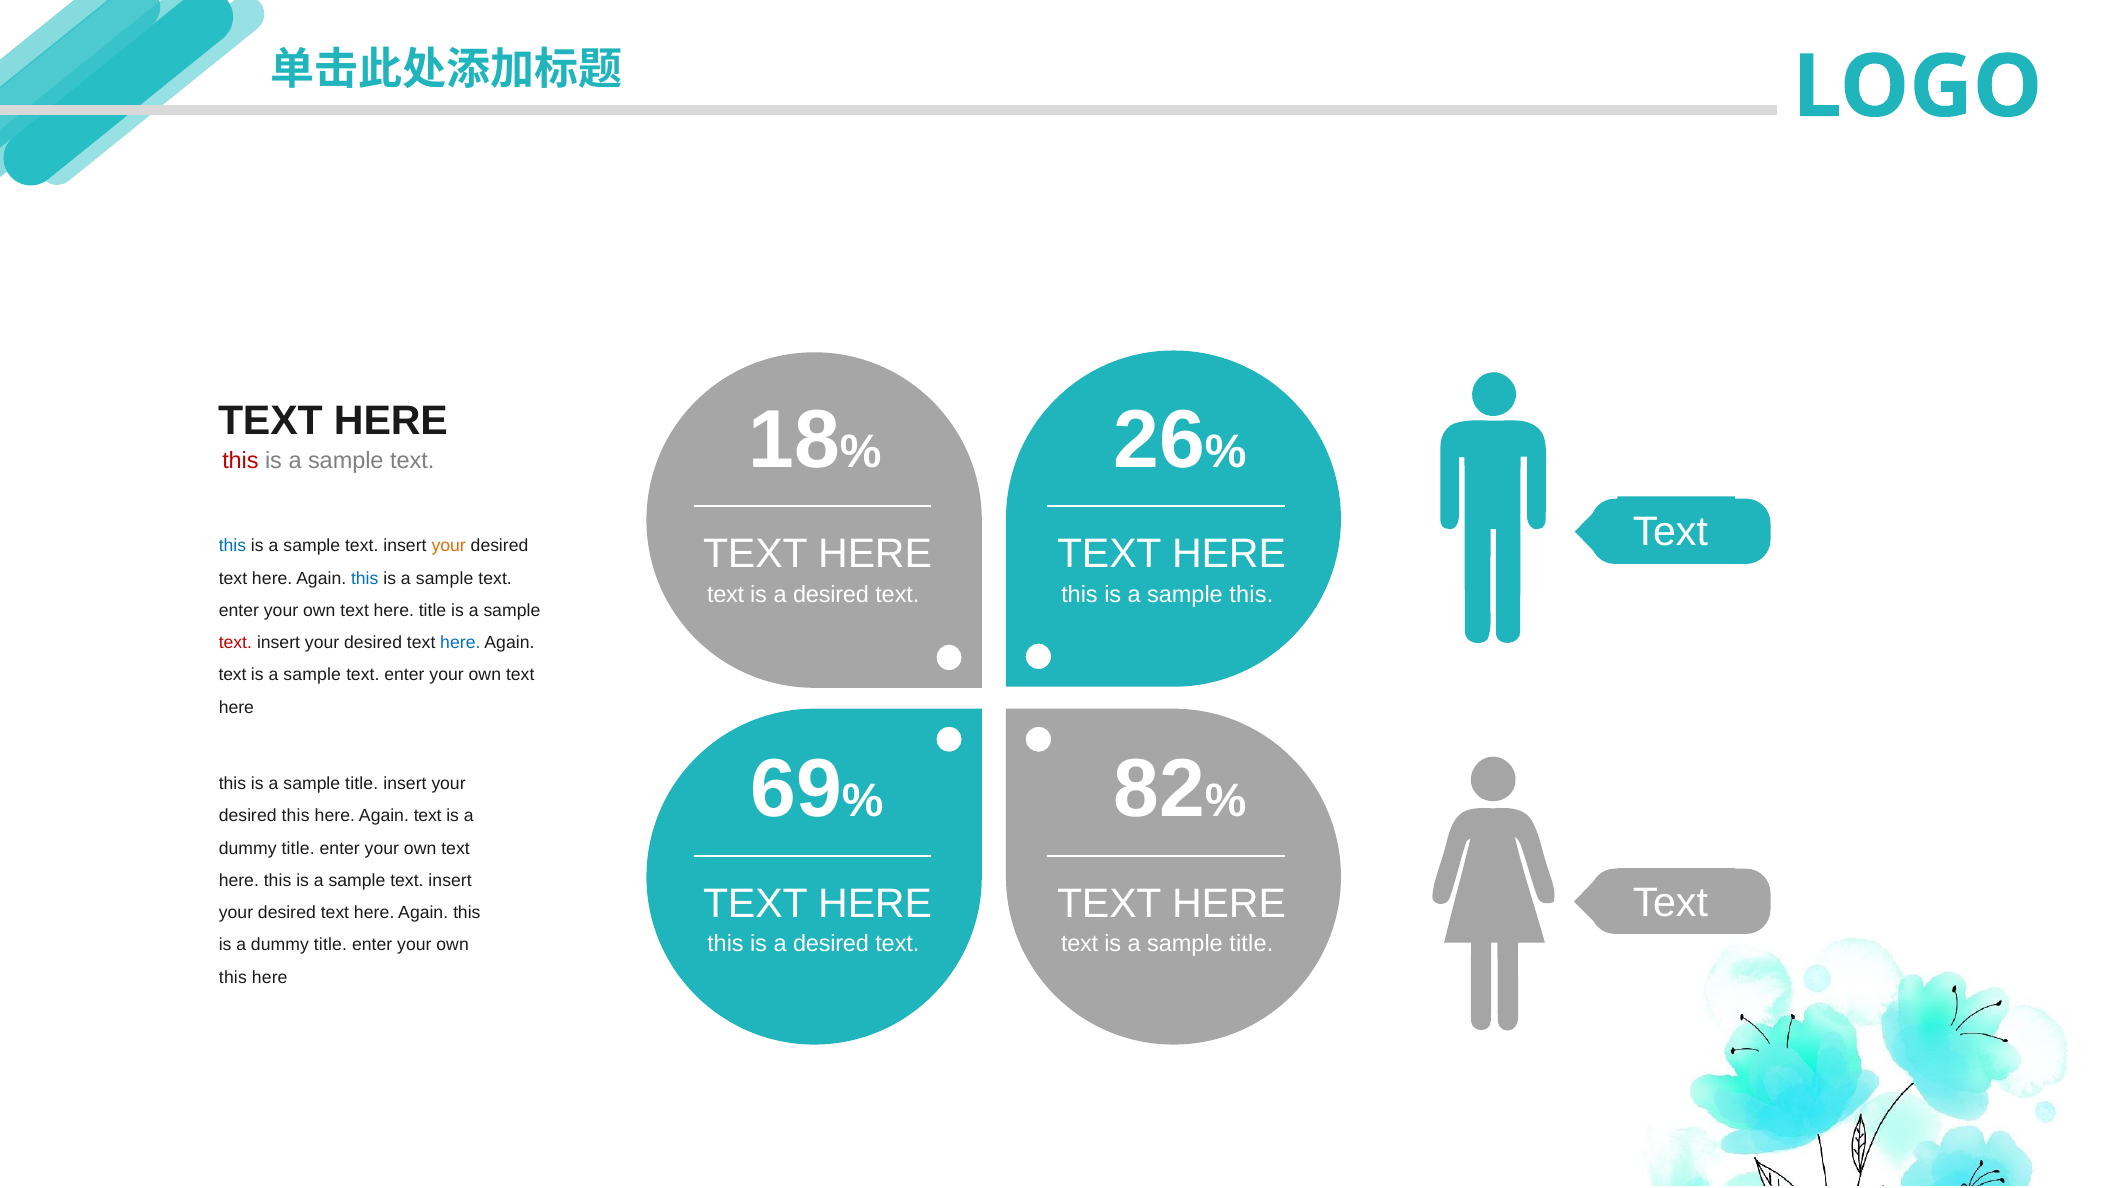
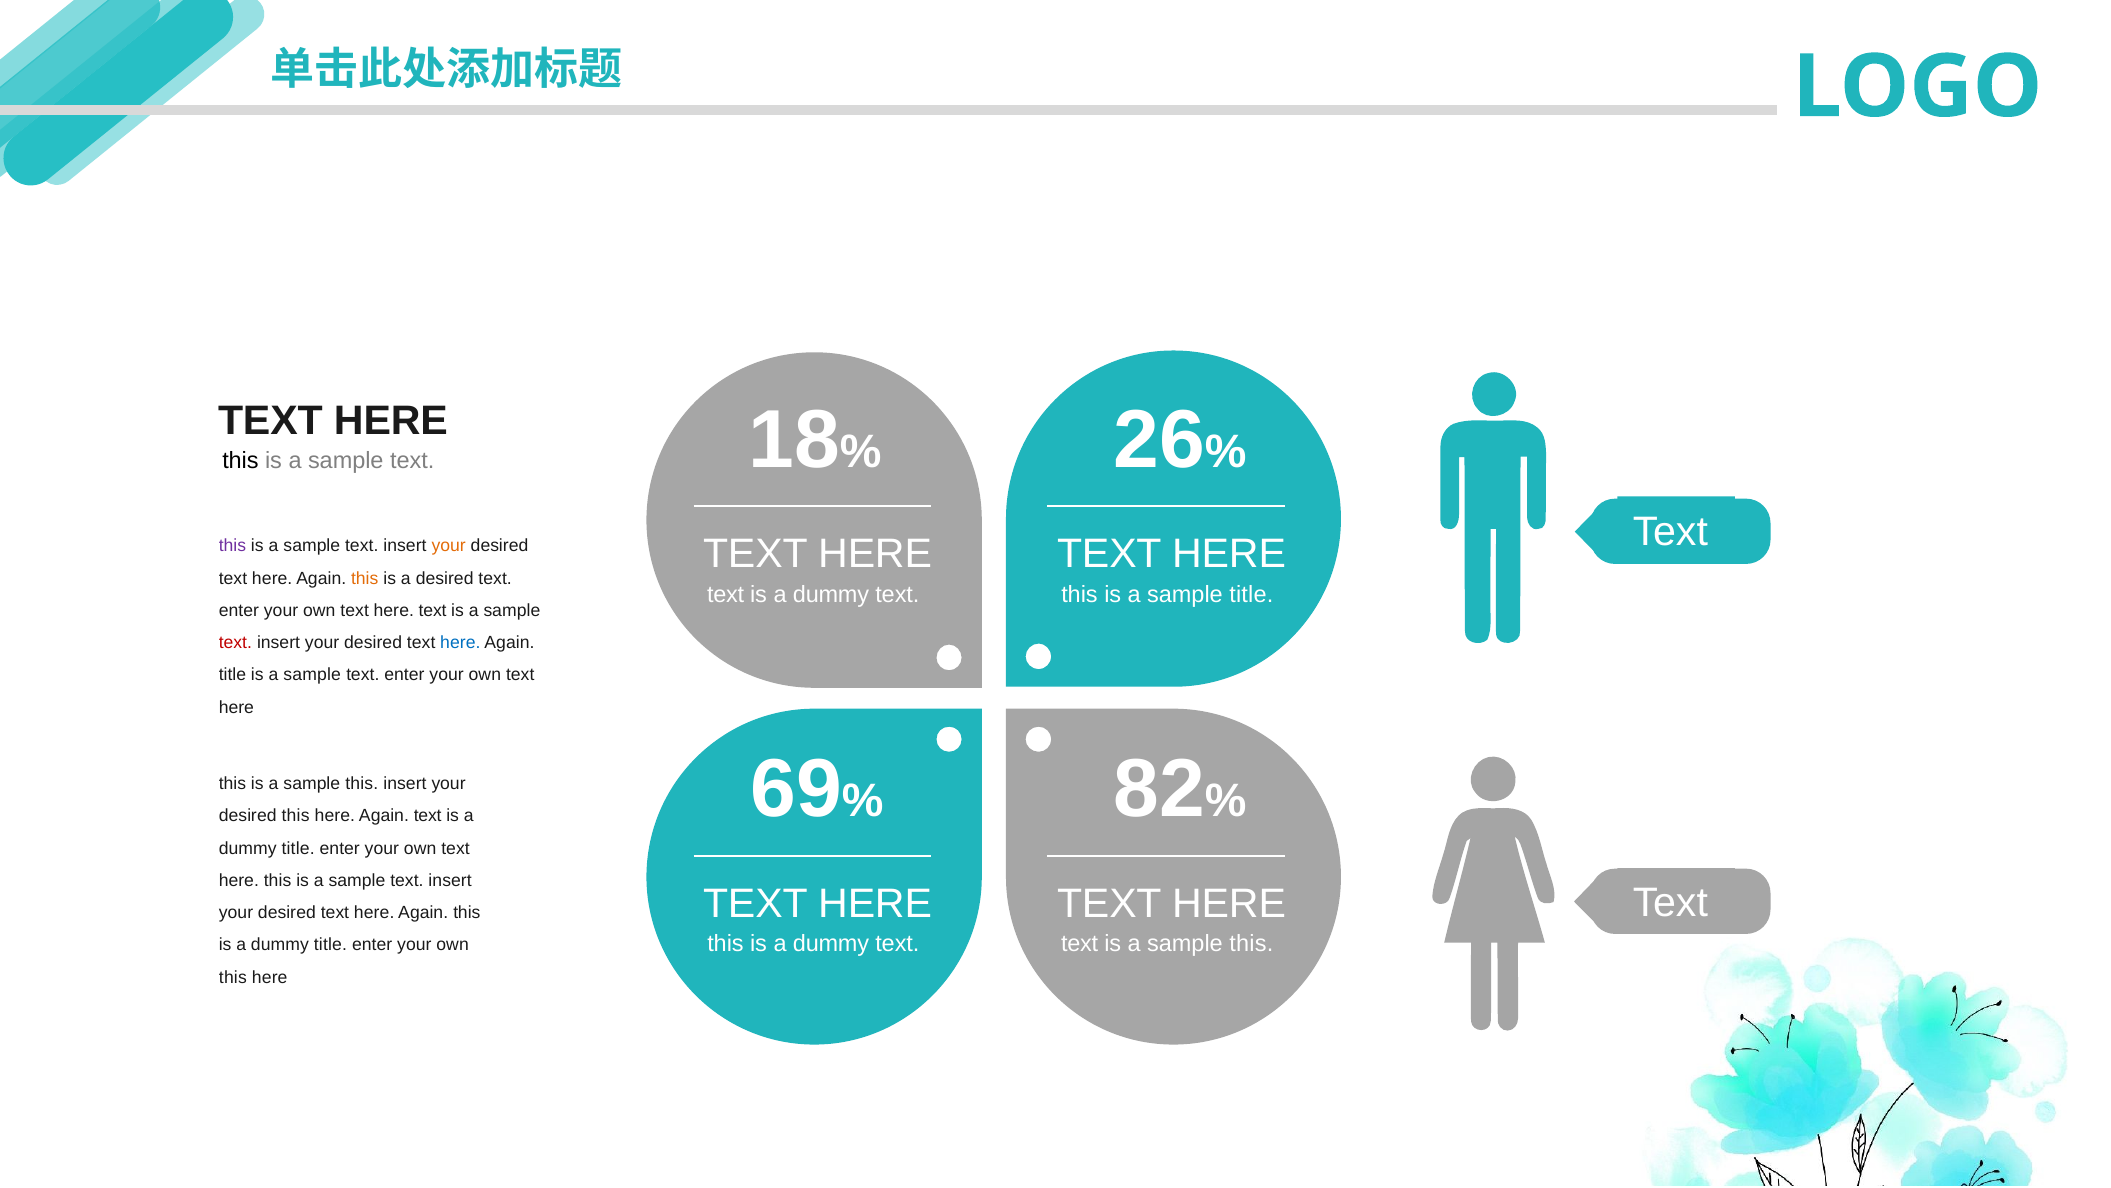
this at (240, 461) colour: red -> black
this at (232, 546) colour: blue -> purple
this at (365, 578) colour: blue -> orange
sample at (445, 578): sample -> desired
desired at (831, 594): desired -> dummy
sample this: this -> title
own text here title: title -> text
text at (233, 675): text -> title
title at (362, 783): title -> this
desired at (831, 944): desired -> dummy
title at (1251, 944): title -> this
